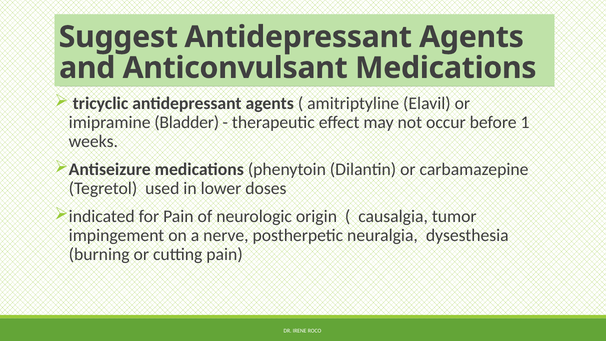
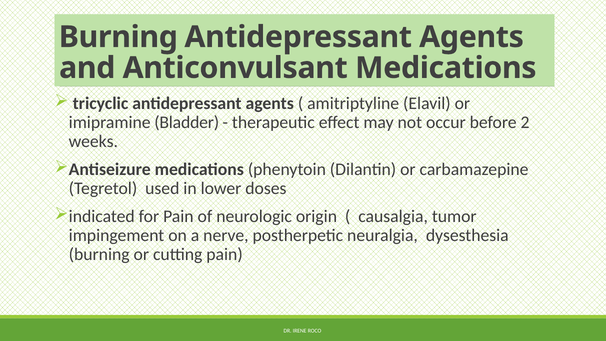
Suggest at (118, 37): Suggest -> Burning
1: 1 -> 2
